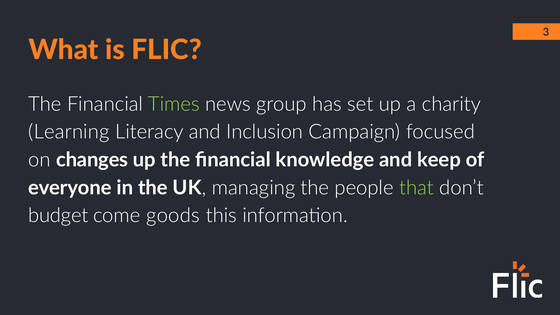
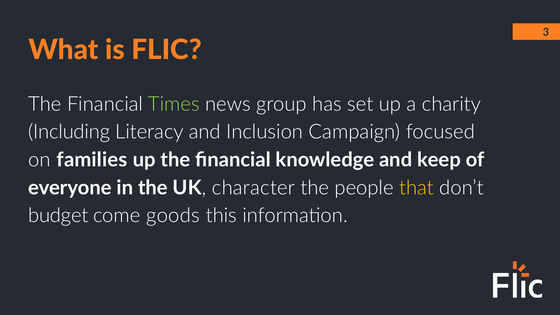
Learning: Learning -> Including
changes: changes -> families
managing: managing -> character
that colour: light green -> yellow
